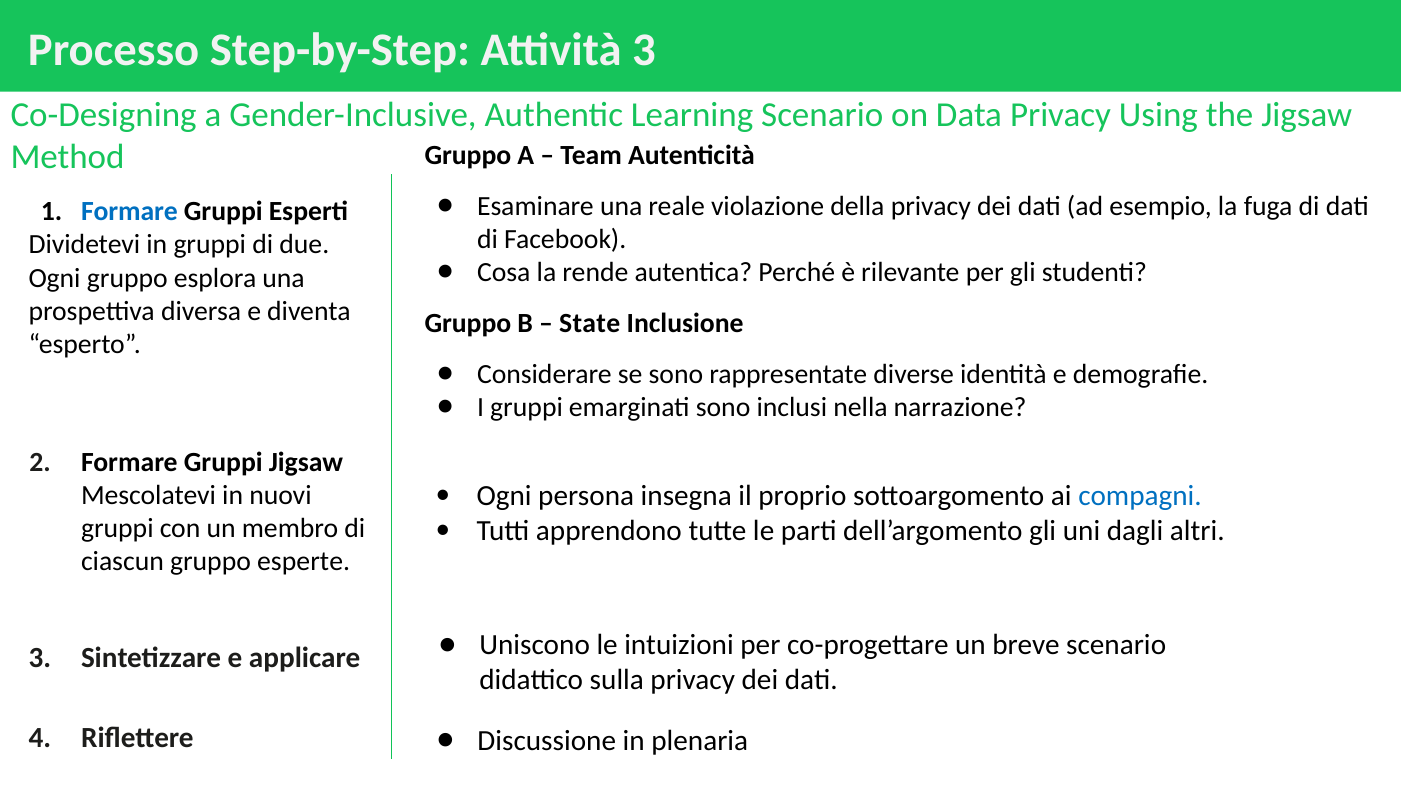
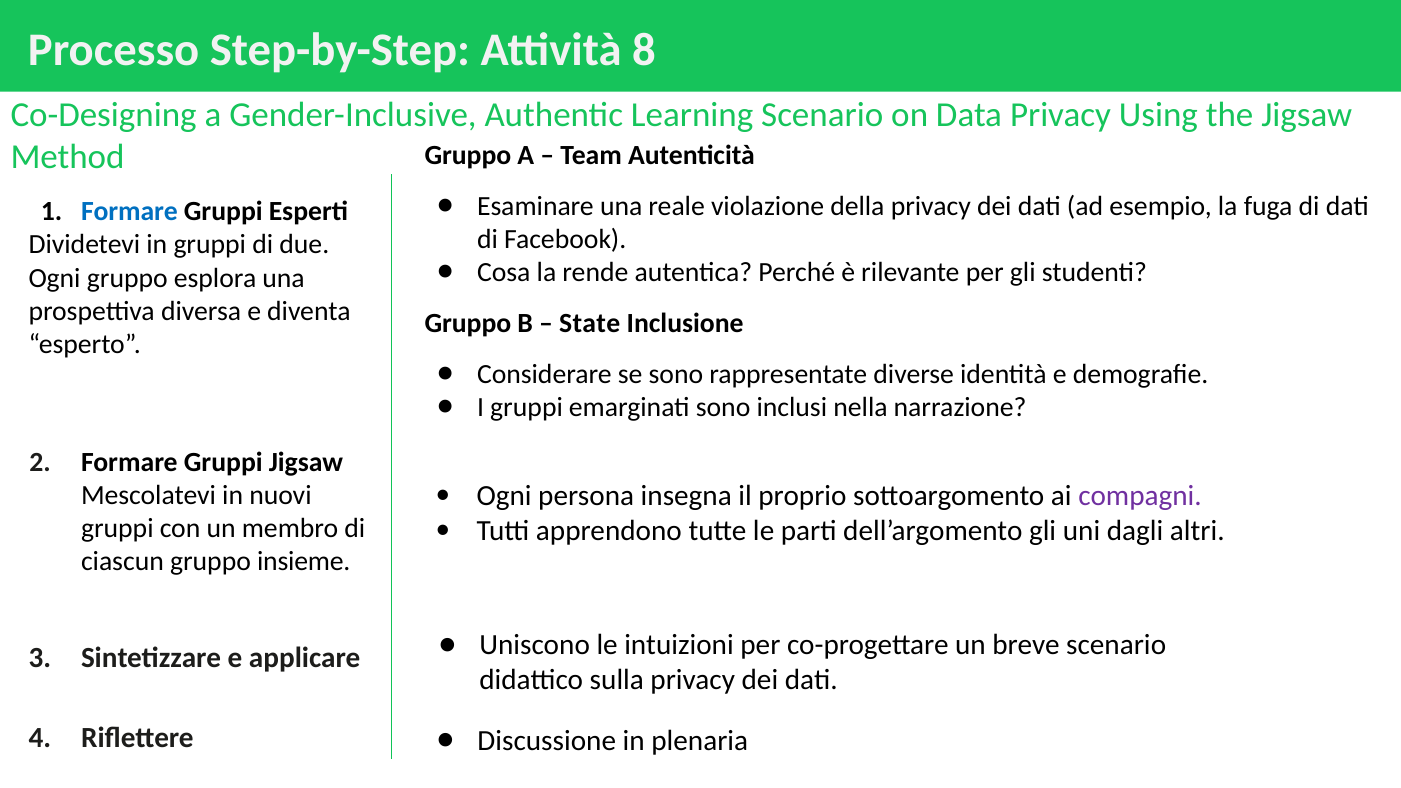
Attività 3: 3 -> 8
compagni colour: blue -> purple
esperte: esperte -> insieme
